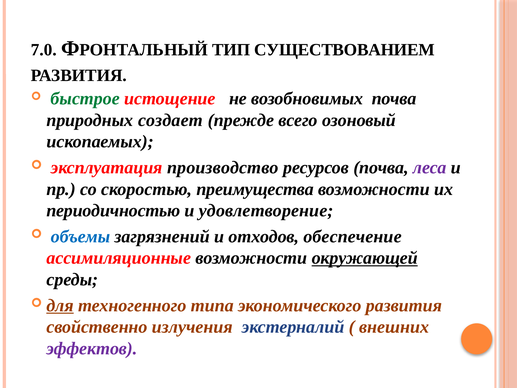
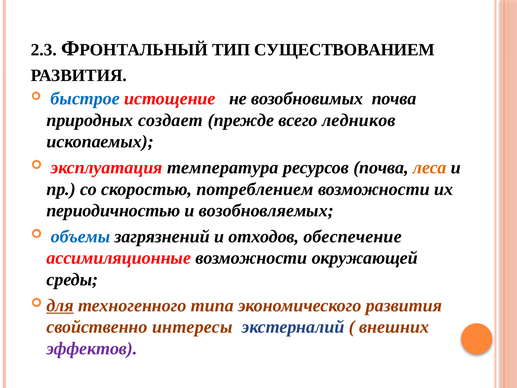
7.0: 7.0 -> 2.3
быстрое colour: green -> blue
озоновый: озоновый -> ледников
производство: производство -> температура
леса colour: purple -> orange
преимущества: преимущества -> потреблением
удовлетворение: удовлетворение -> возобновляемых
окружающей underline: present -> none
излучения: излучения -> интересы
